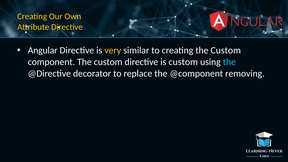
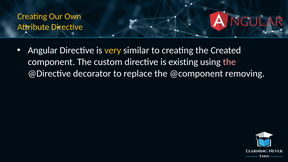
creating the Custom: Custom -> Created
is custom: custom -> existing
the at (229, 62) colour: light blue -> pink
